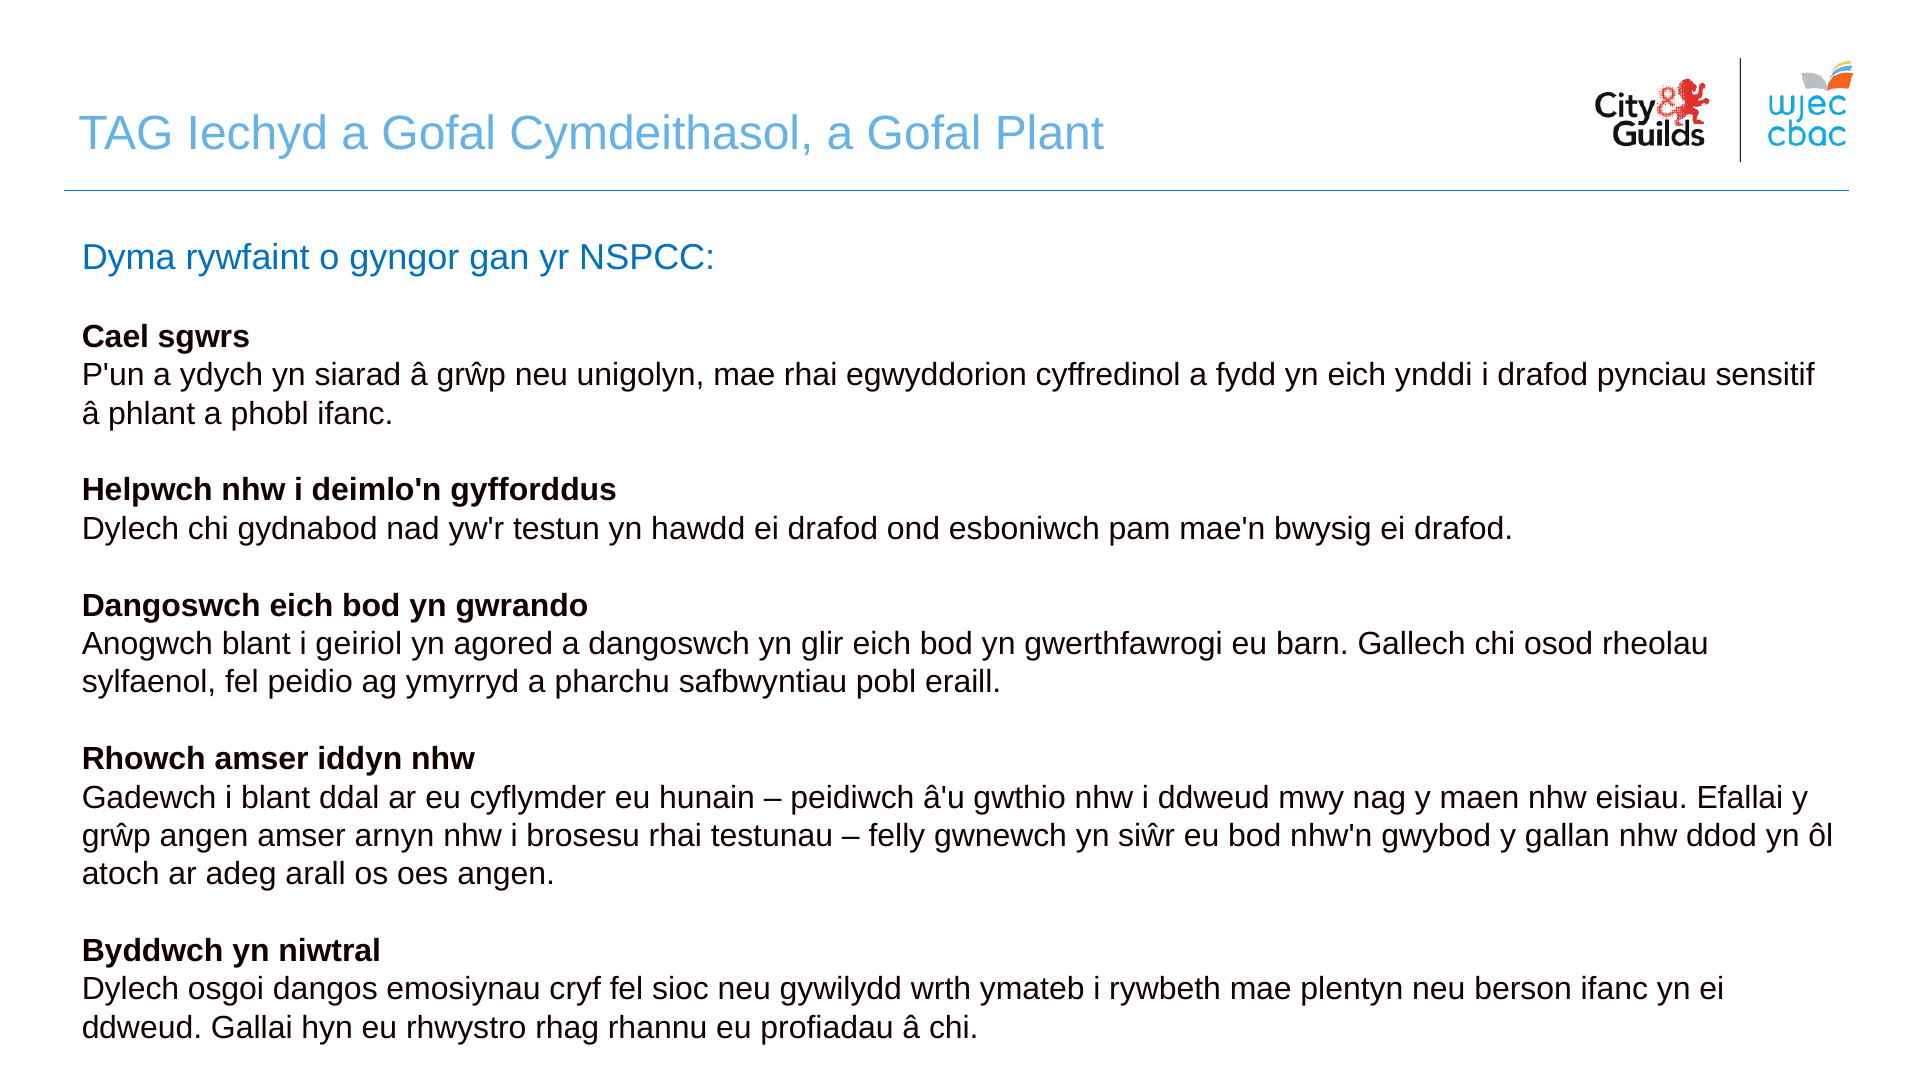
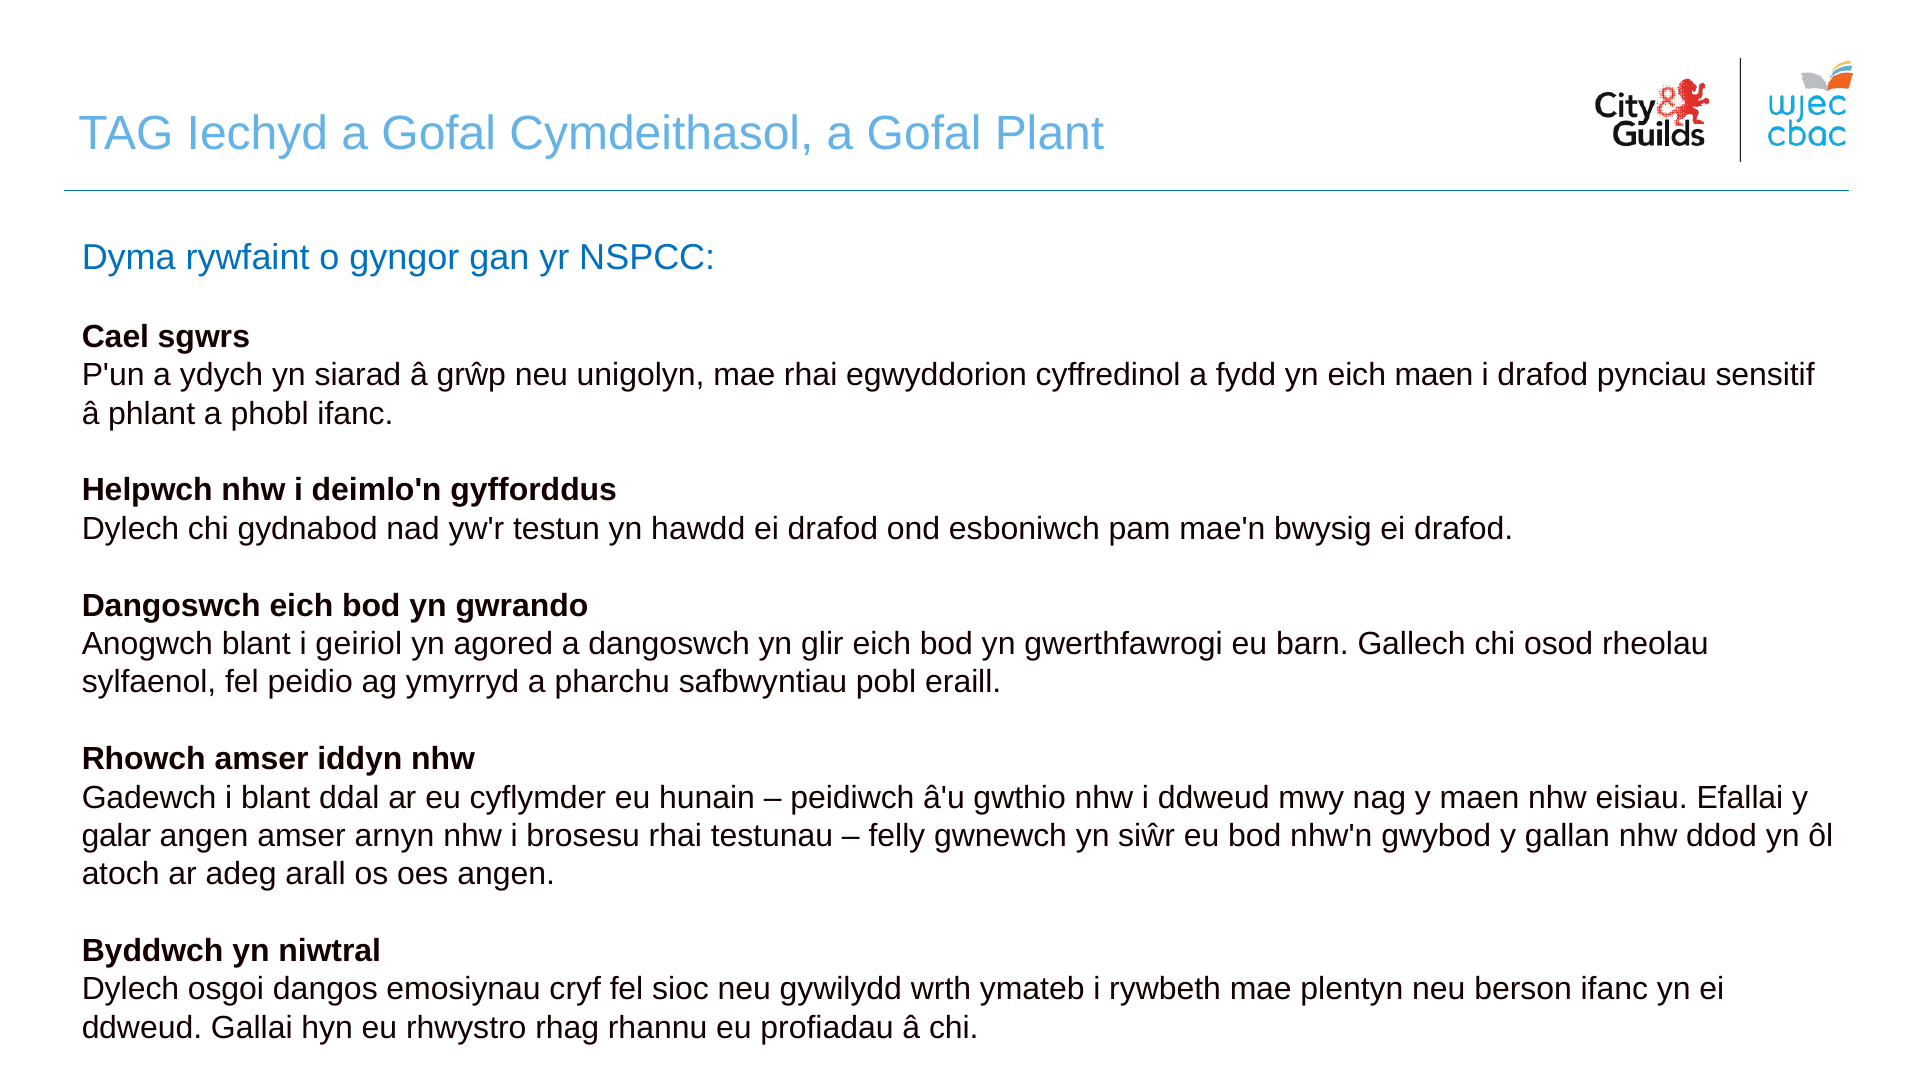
eich ynddi: ynddi -> maen
grŵp at (116, 836): grŵp -> galar
